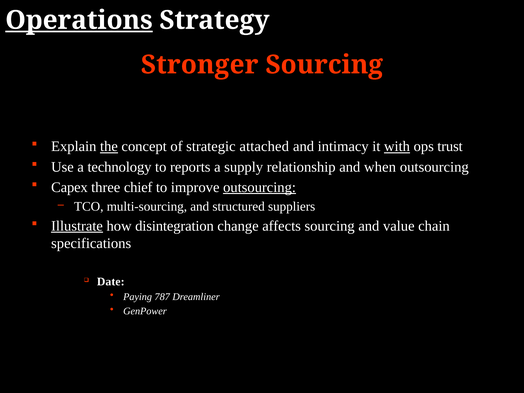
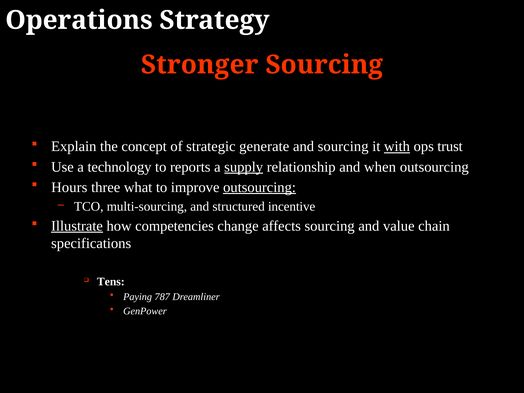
Operations underline: present -> none
the underline: present -> none
attached: attached -> generate
and intimacy: intimacy -> sourcing
supply underline: none -> present
Capex: Capex -> Hours
chief: chief -> what
suppliers: suppliers -> incentive
disintegration: disintegration -> competencies
Date: Date -> Tens
